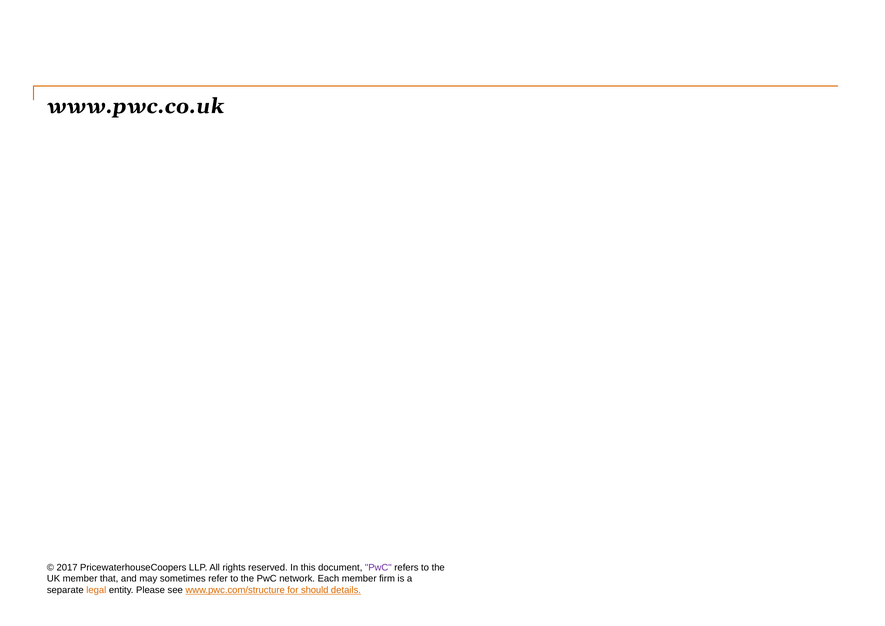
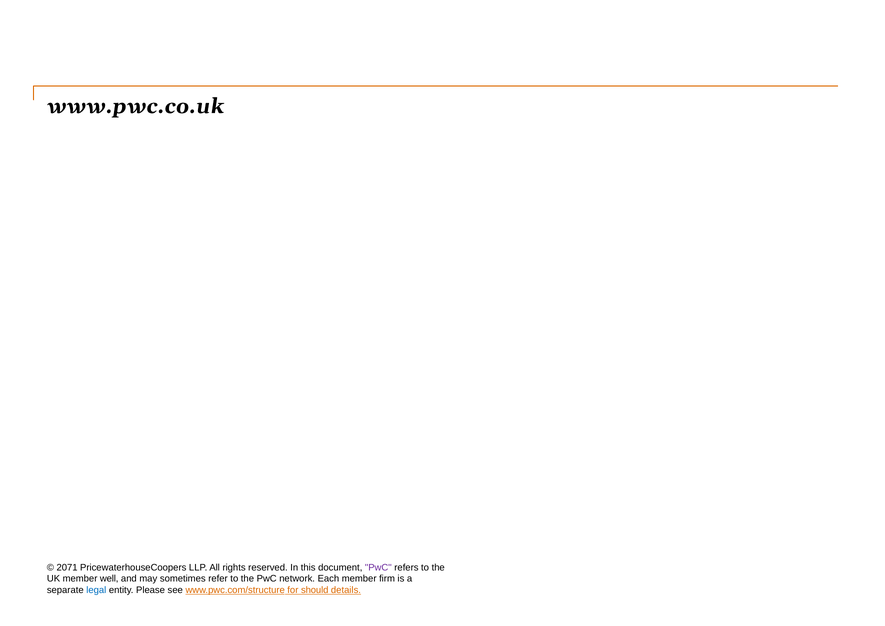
2017: 2017 -> 2071
that: that -> well
legal colour: orange -> blue
